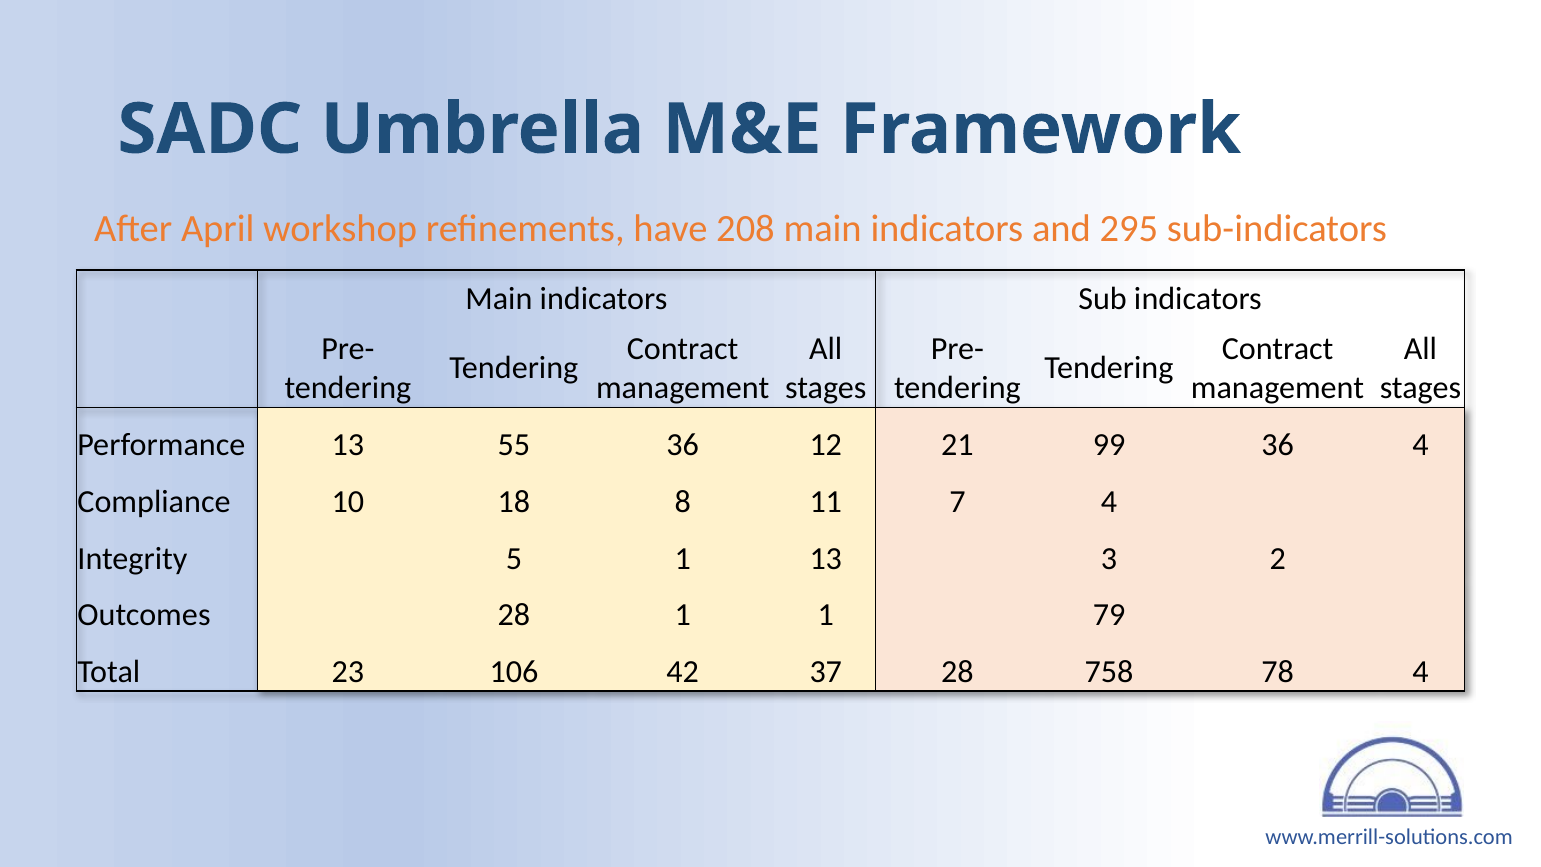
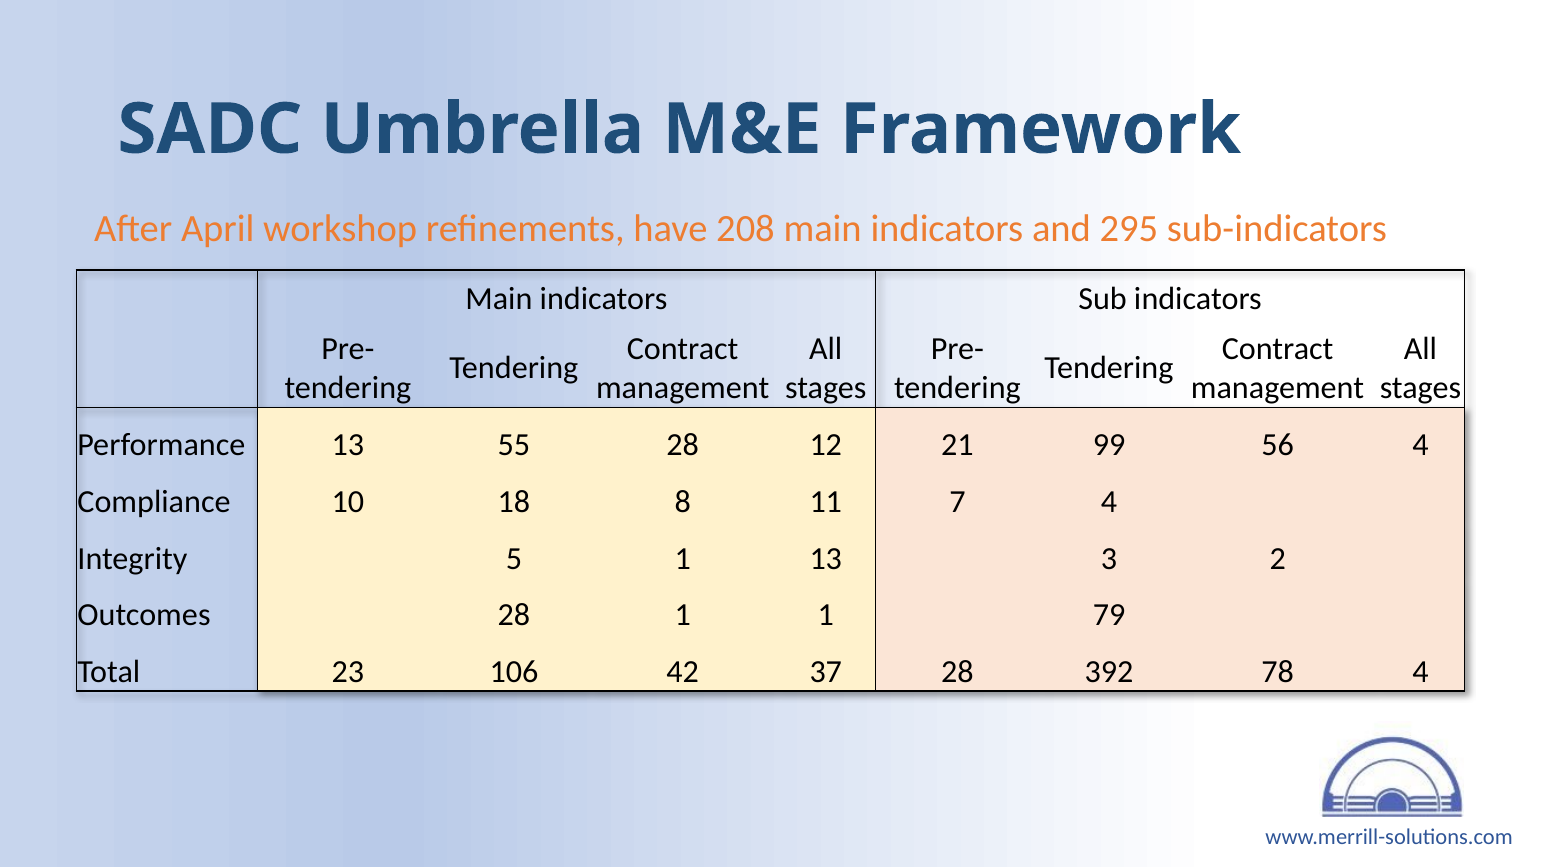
55 36: 36 -> 28
99 36: 36 -> 56
758: 758 -> 392
